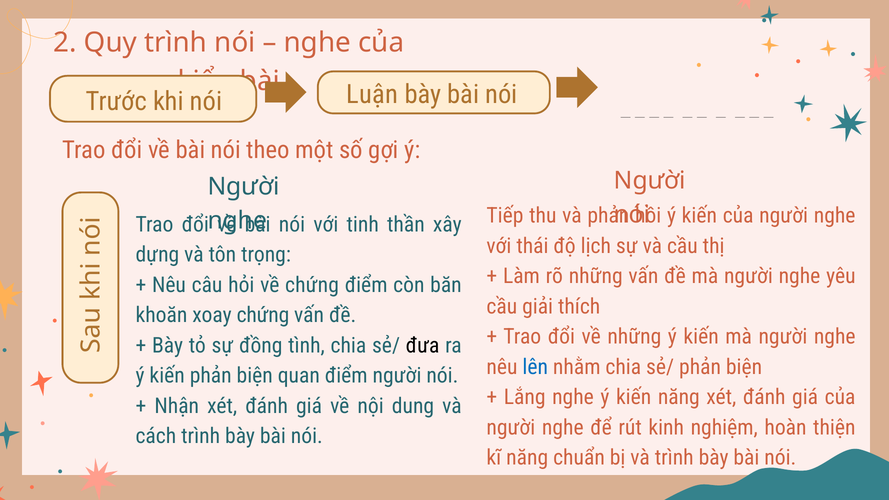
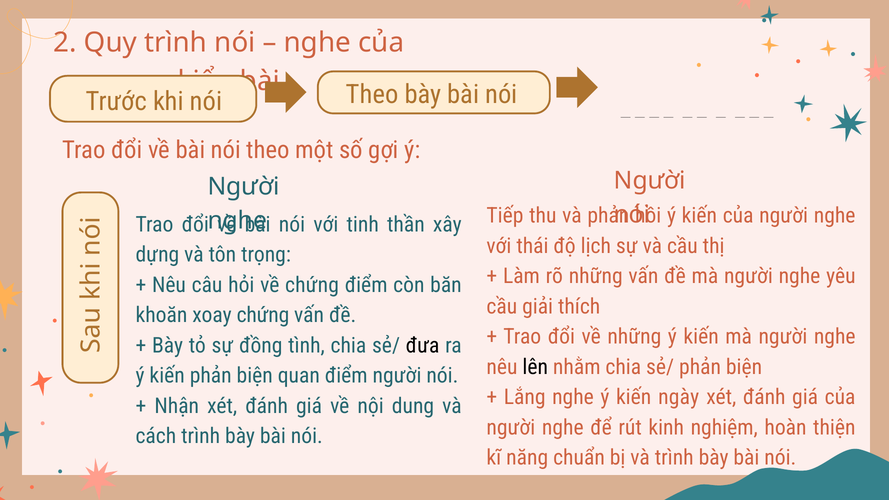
Luận at (372, 95): Luận -> Theo
lên colour: blue -> black
kiến năng: năng -> ngày
